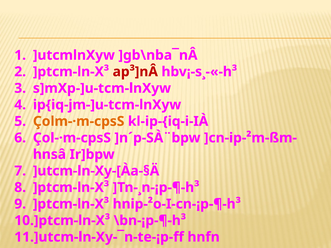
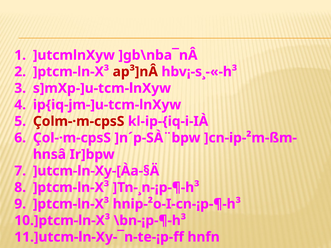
Çolm-·m-cpsS colour: orange -> red
